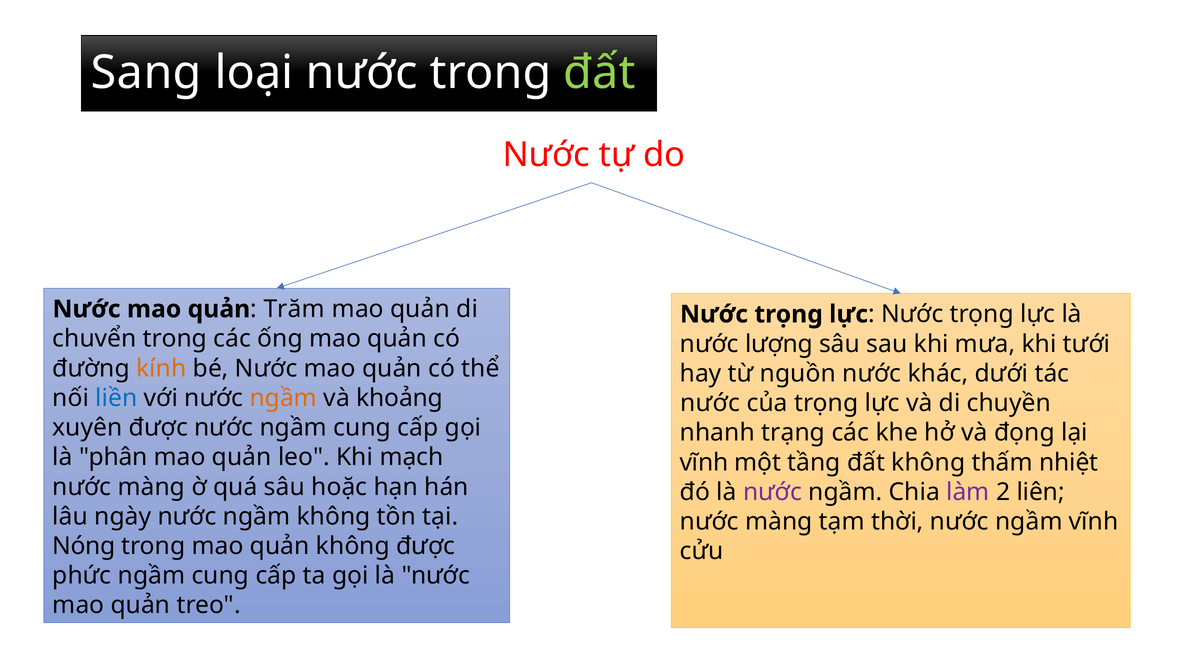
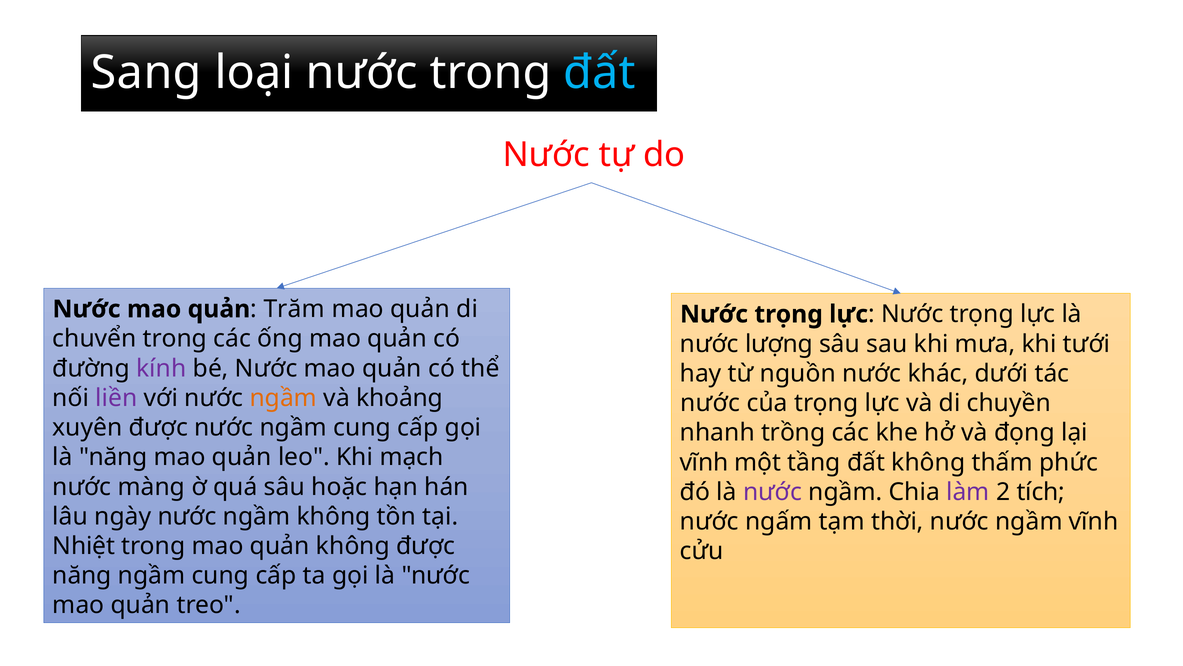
đất at (600, 73) colour: light green -> light blue
kính colour: orange -> purple
liền colour: blue -> purple
trạng: trạng -> trồng
là phân: phân -> năng
nhiệt: nhiệt -> phức
liên: liên -> tích
màng at (779, 521): màng -> ngấm
Nóng: Nóng -> Nhiệt
phức at (82, 575): phức -> năng
